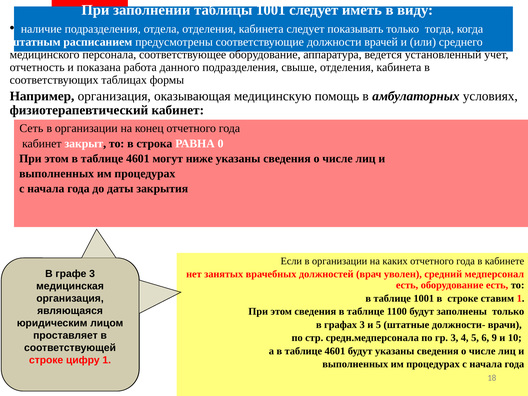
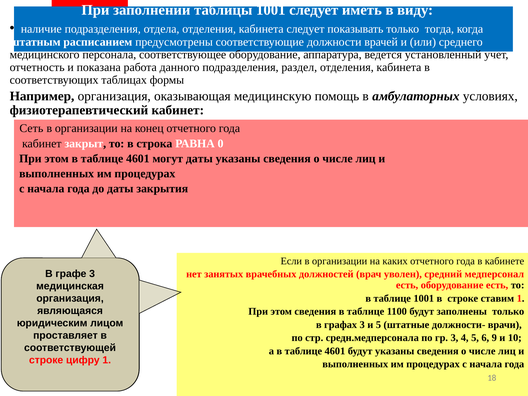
свыше: свыше -> раздел
могут ниже: ниже -> даты
